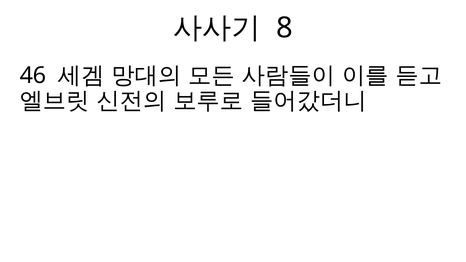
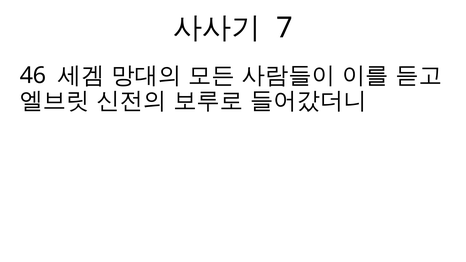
8: 8 -> 7
